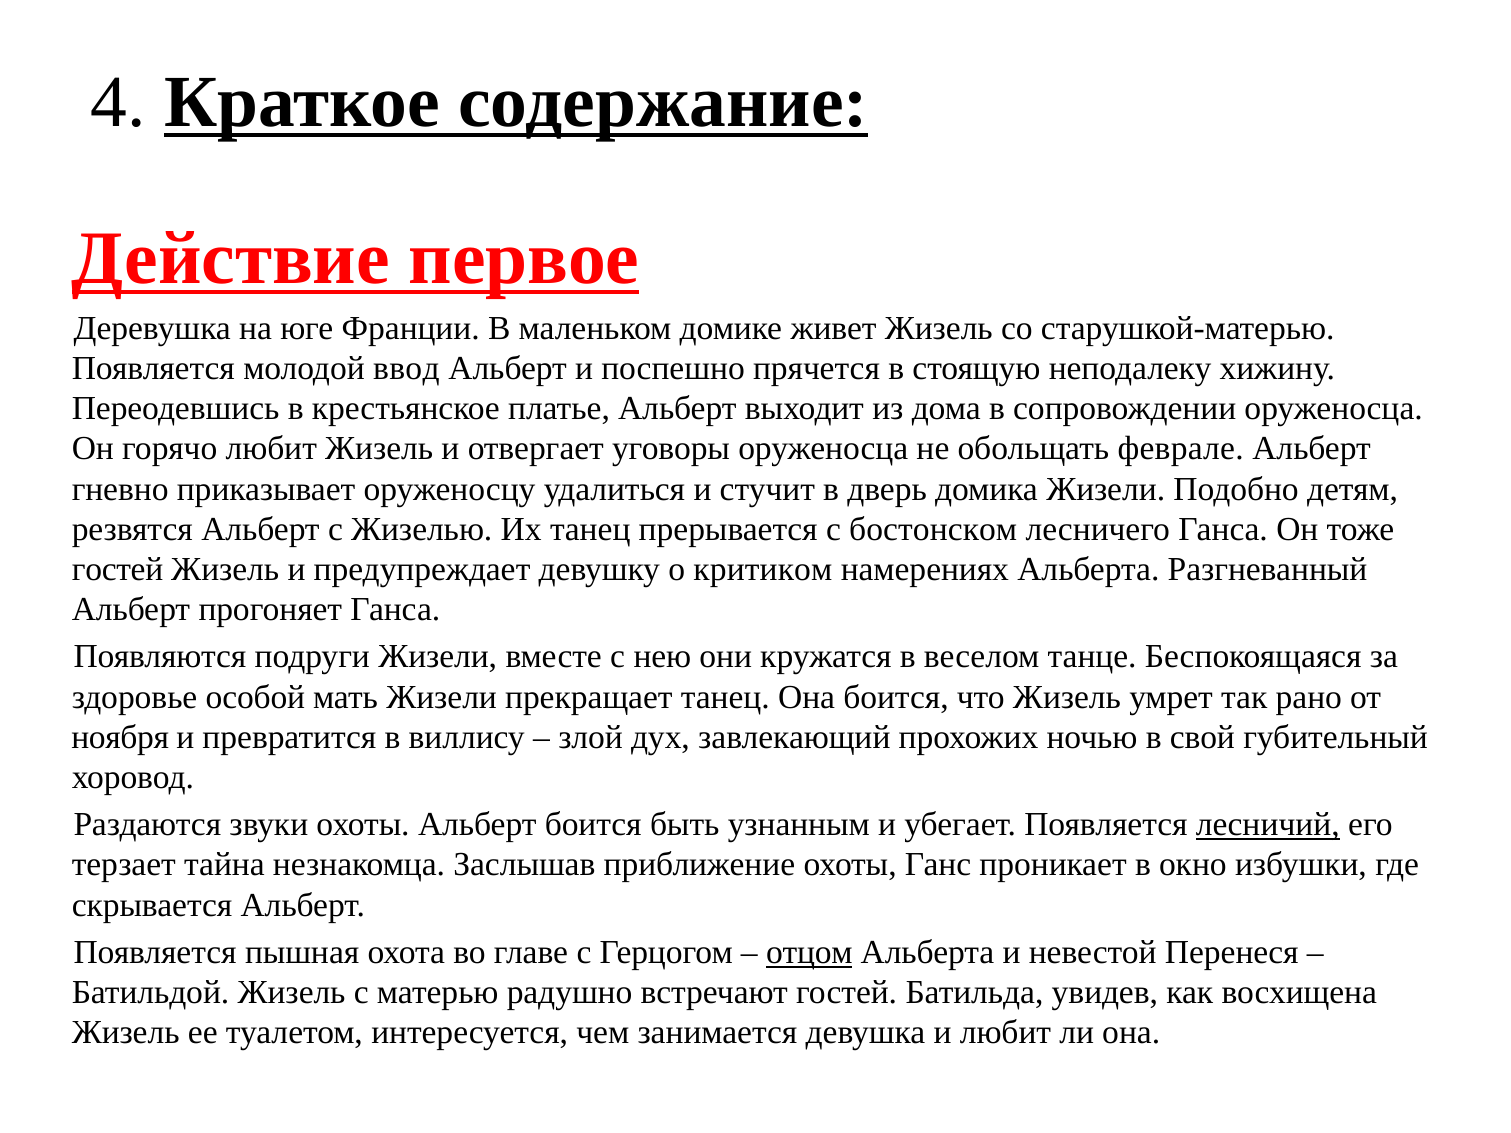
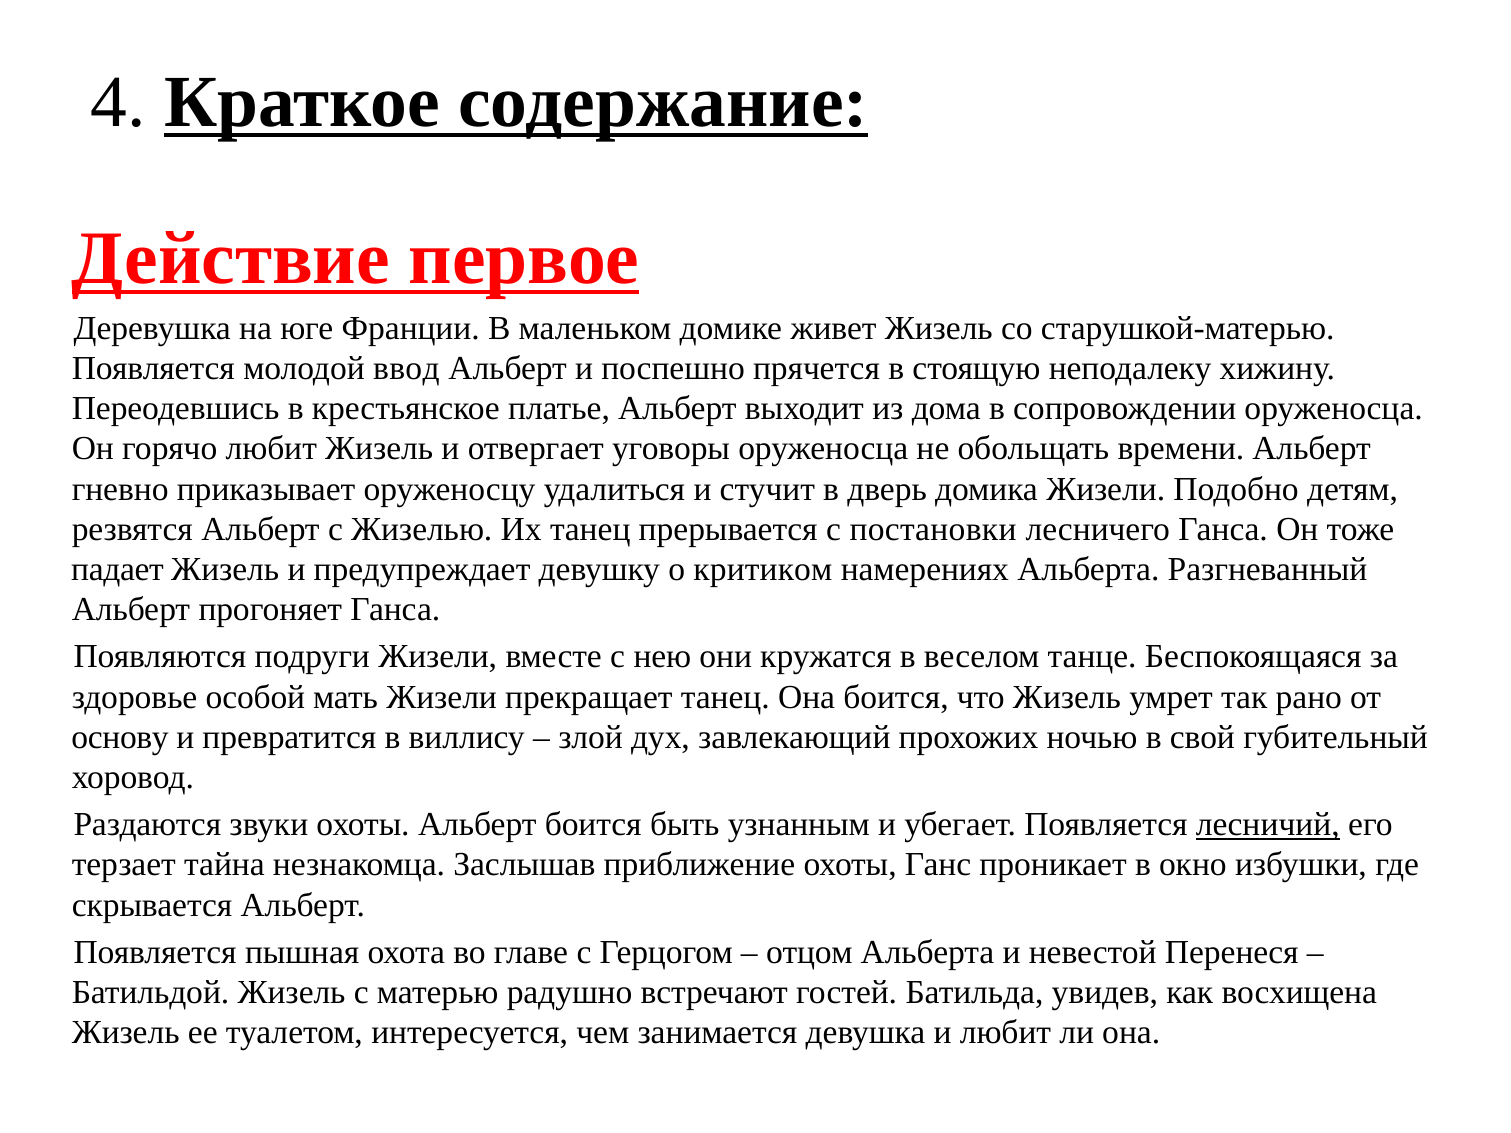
феврале: феврале -> времени
бостонском: бостонском -> постановки
гостей at (118, 570): гостей -> падает
ноября: ноября -> основу
отцом underline: present -> none
